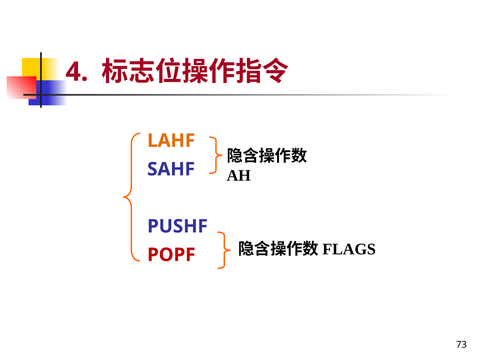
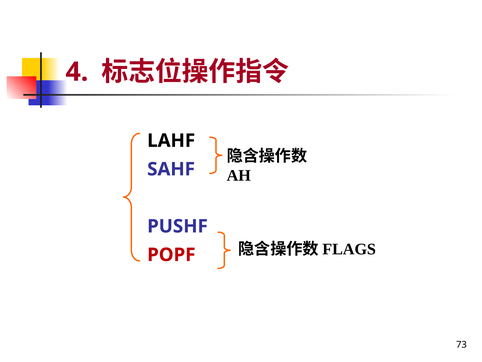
LAHF colour: orange -> black
